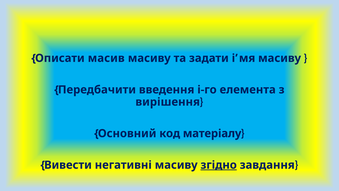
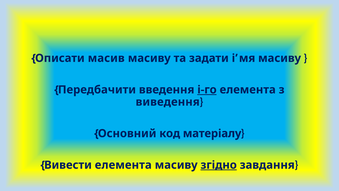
і-го underline: none -> present
вирішення: вирішення -> виведення
Вивести негативні: негативні -> елемента
